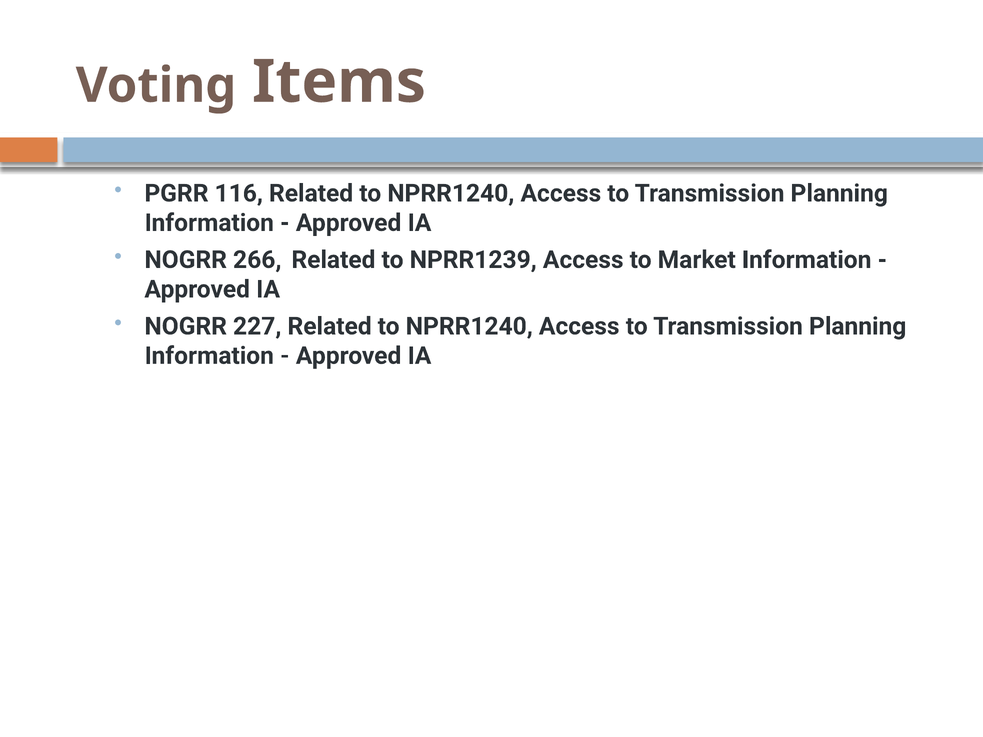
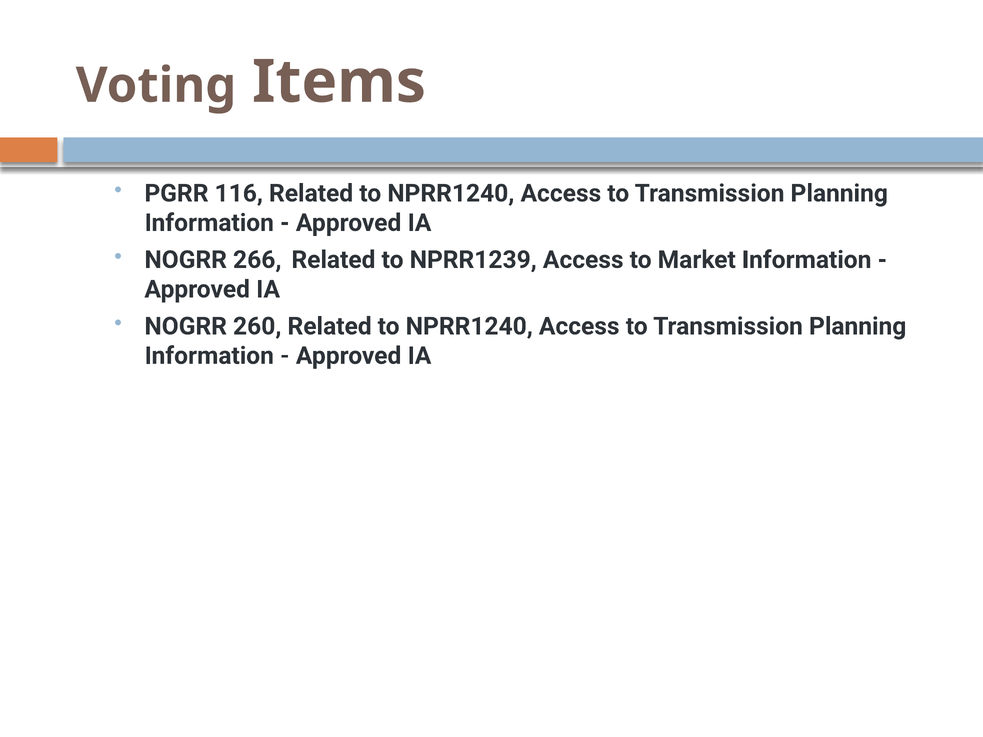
227: 227 -> 260
